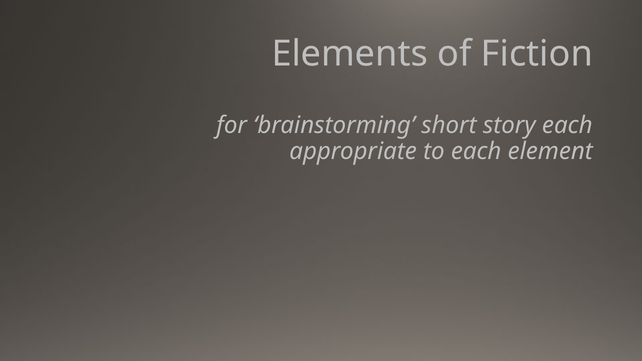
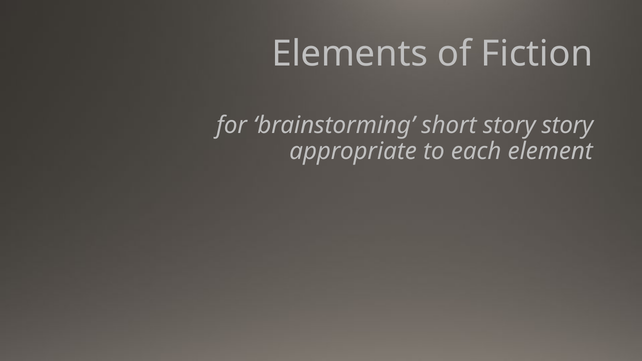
story each: each -> story
